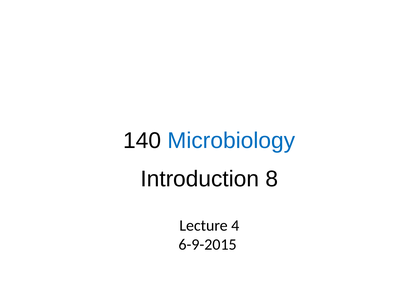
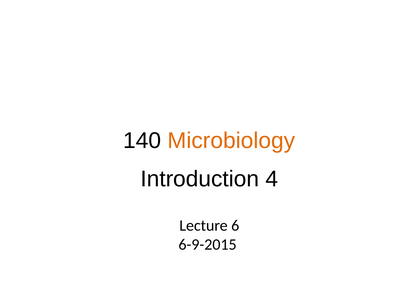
Microbiology colour: blue -> orange
8: 8 -> 4
4: 4 -> 6
